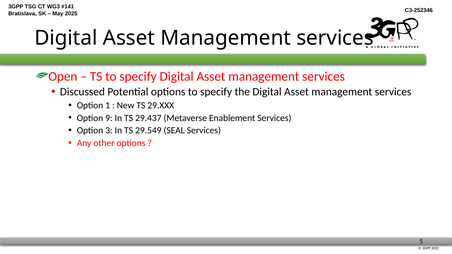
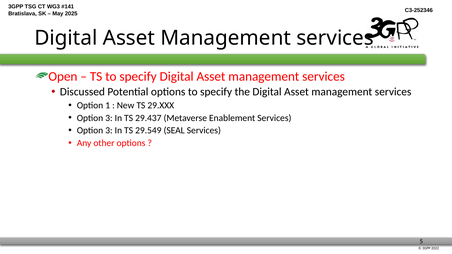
9 at (109, 118): 9 -> 3
